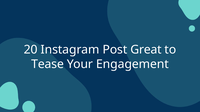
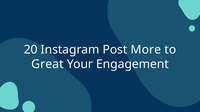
Great: Great -> More
Tease: Tease -> Great
